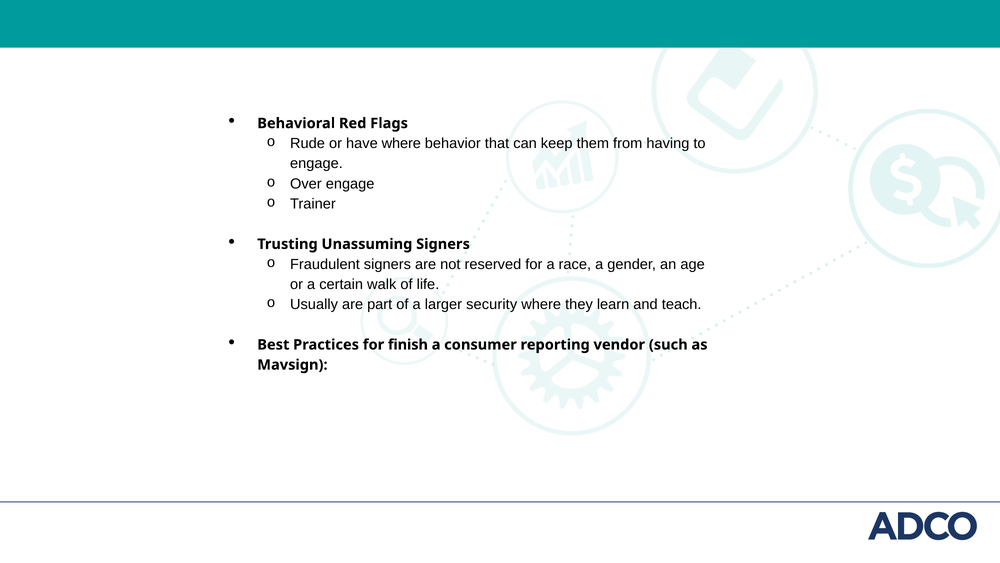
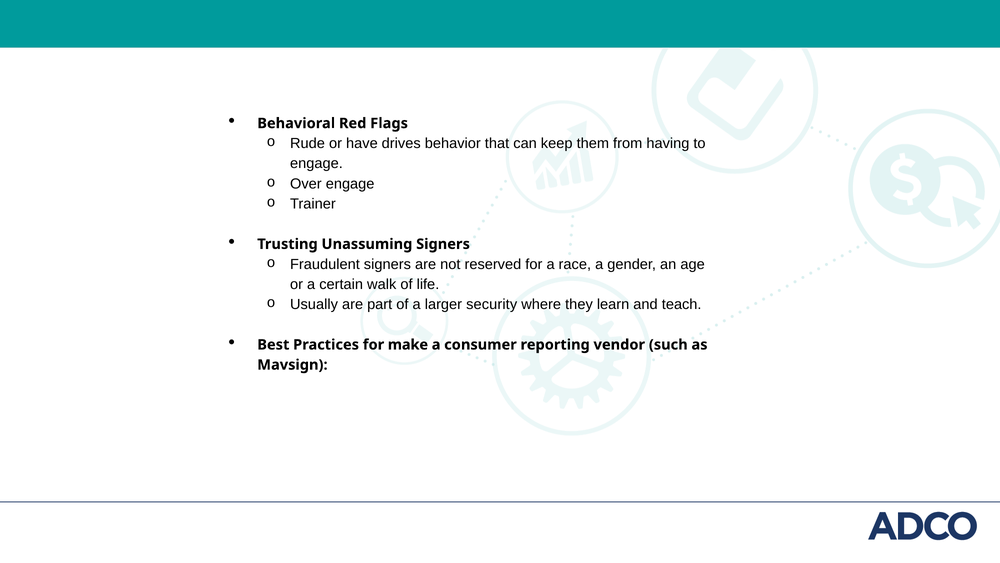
have where: where -> drives
finish: finish -> make
